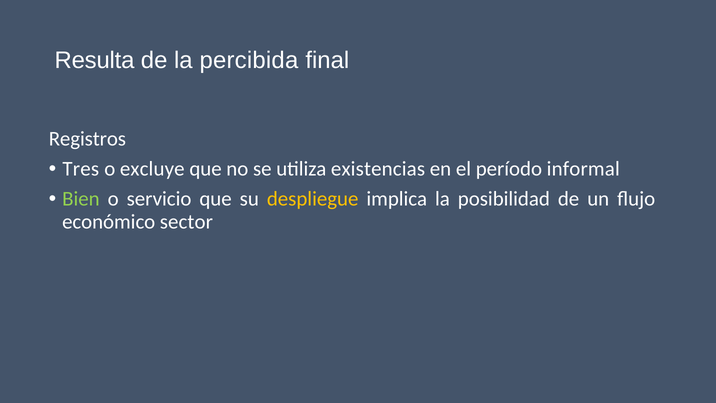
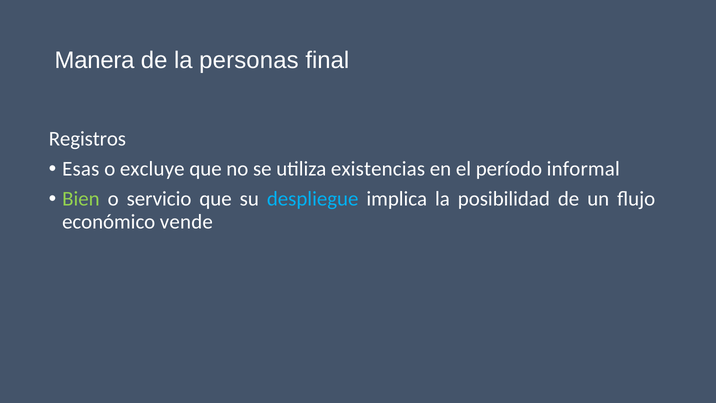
Resulta: Resulta -> Manera
percibida: percibida -> personas
Tres: Tres -> Esas
despliegue colour: yellow -> light blue
sector: sector -> vende
